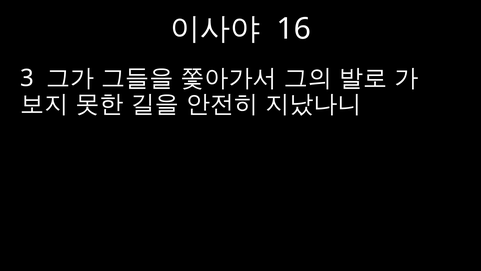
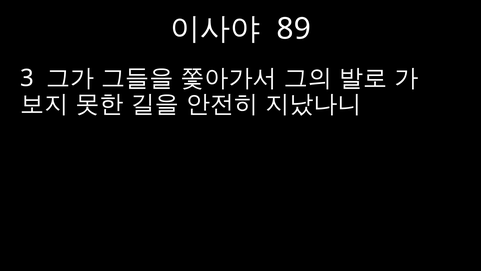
16: 16 -> 89
